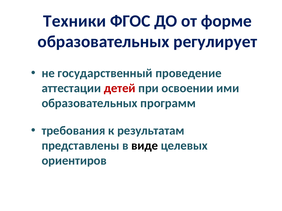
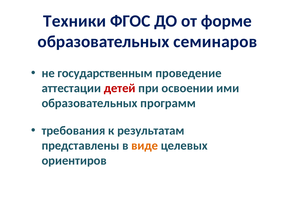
регулирует: регулирует -> семинаров
государственный: государственный -> государственным
виде colour: black -> orange
